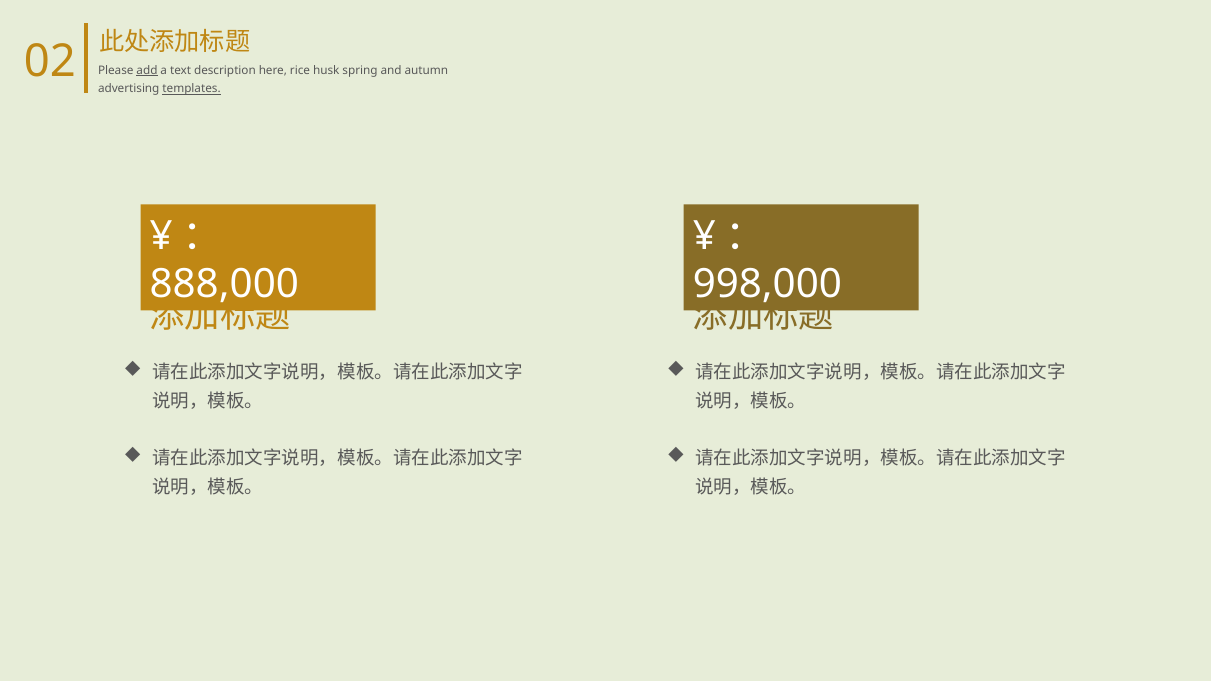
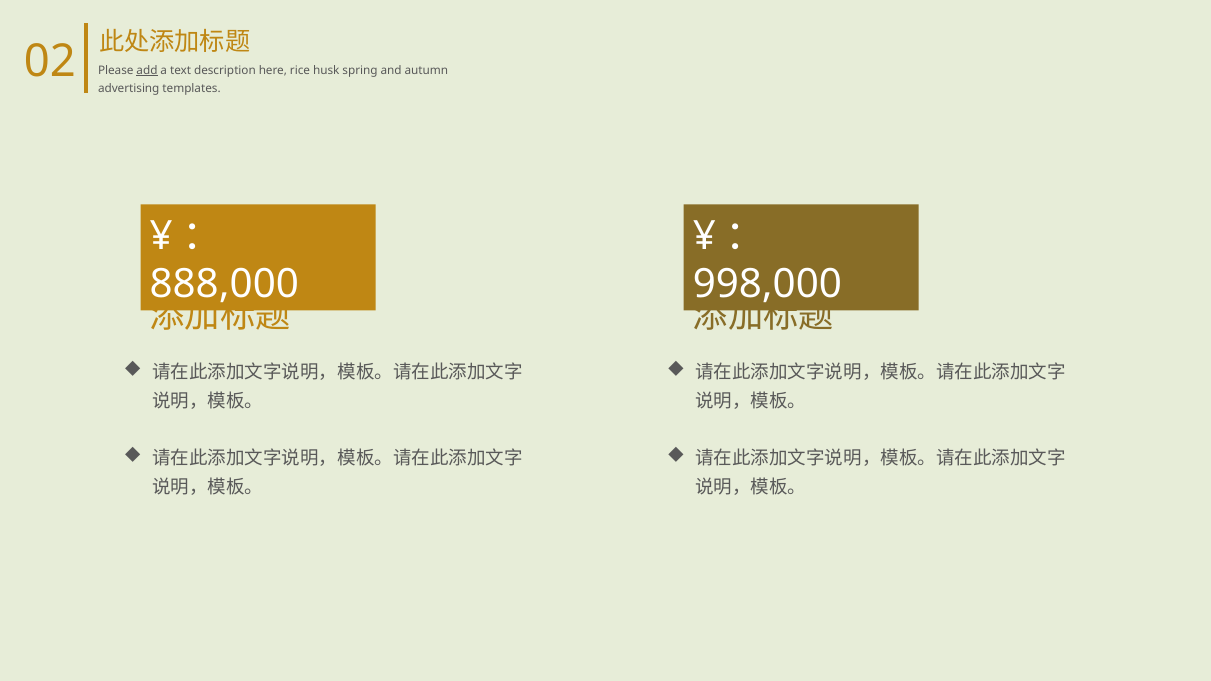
templates underline: present -> none
